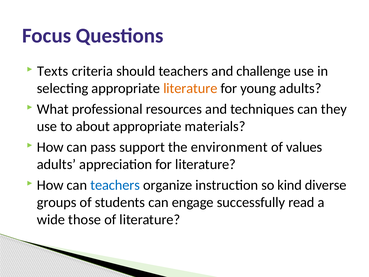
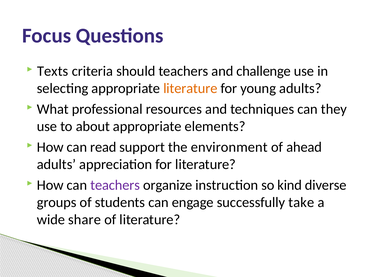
materials: materials -> elements
pass: pass -> read
values: values -> ahead
teachers at (115, 185) colour: blue -> purple
read: read -> take
those: those -> share
